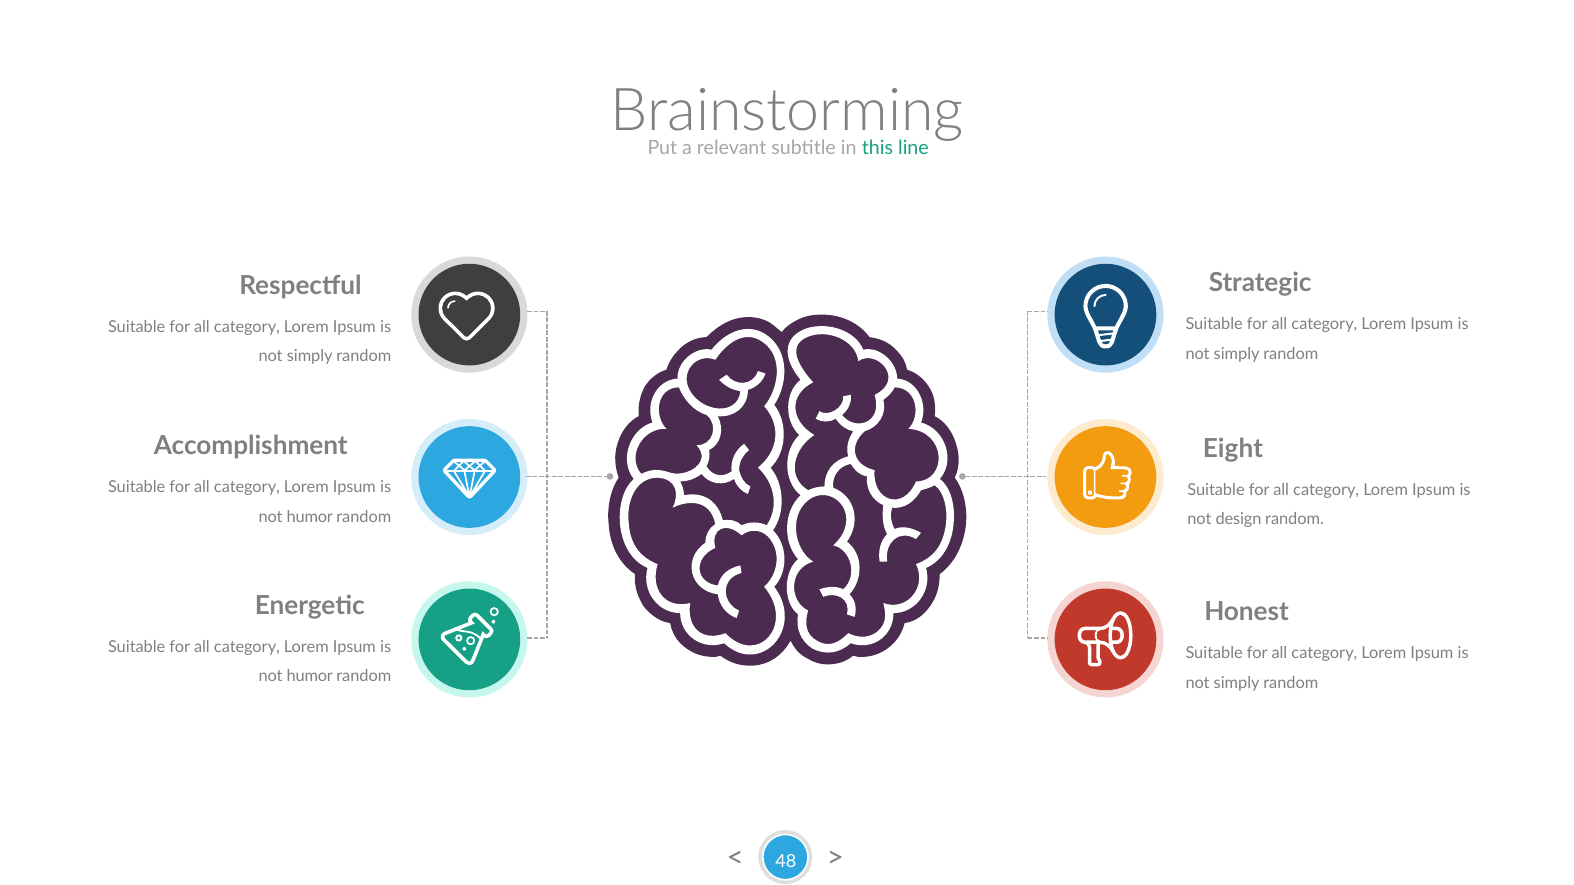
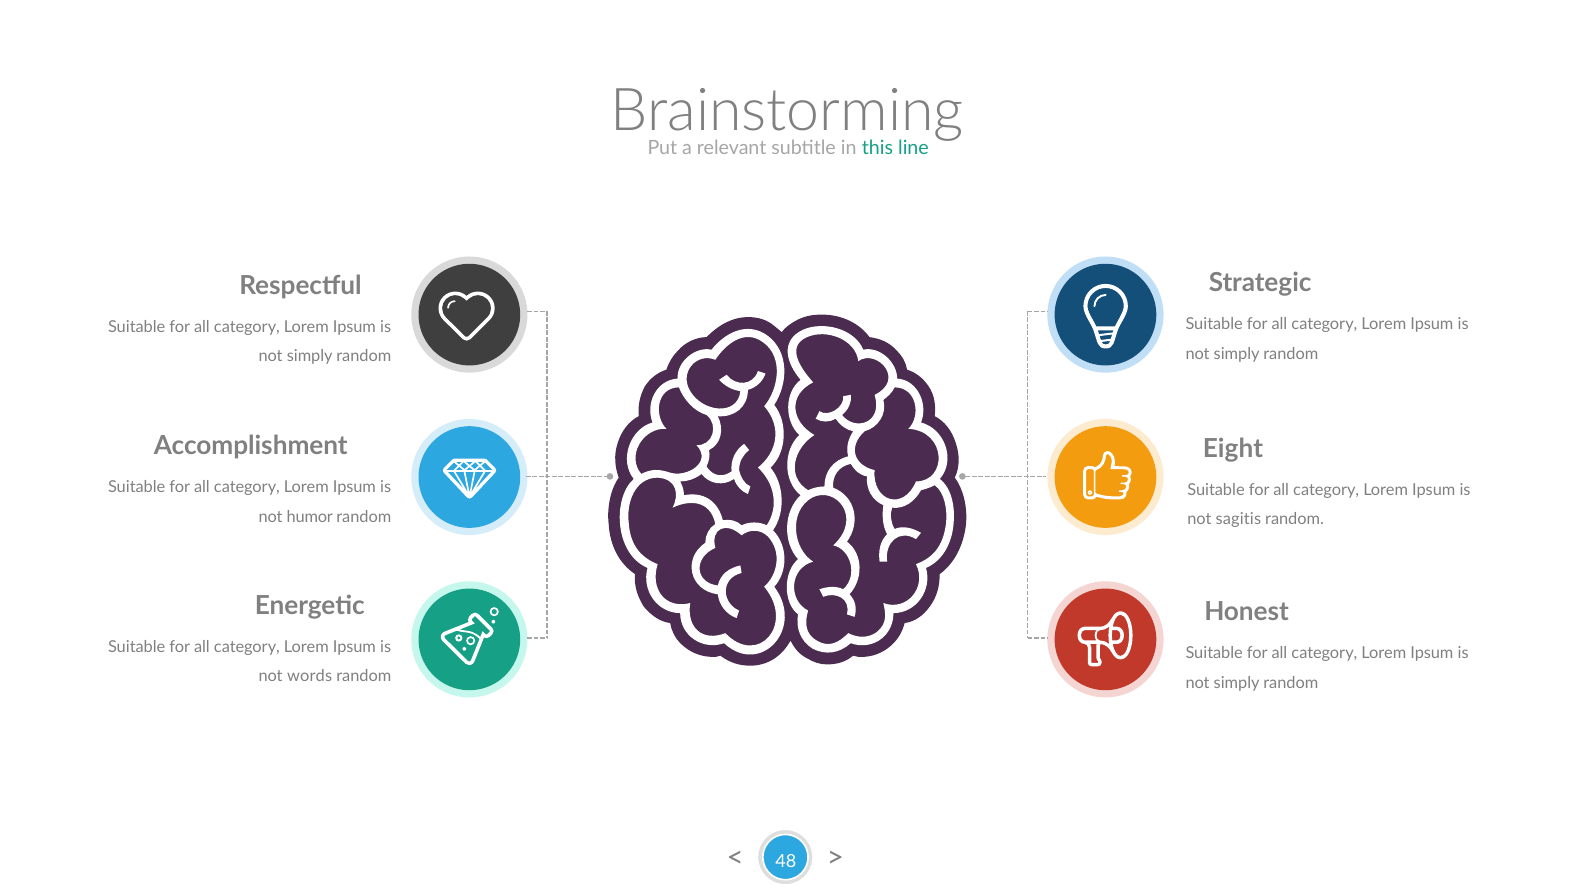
design: design -> sagitis
humor at (310, 676): humor -> words
